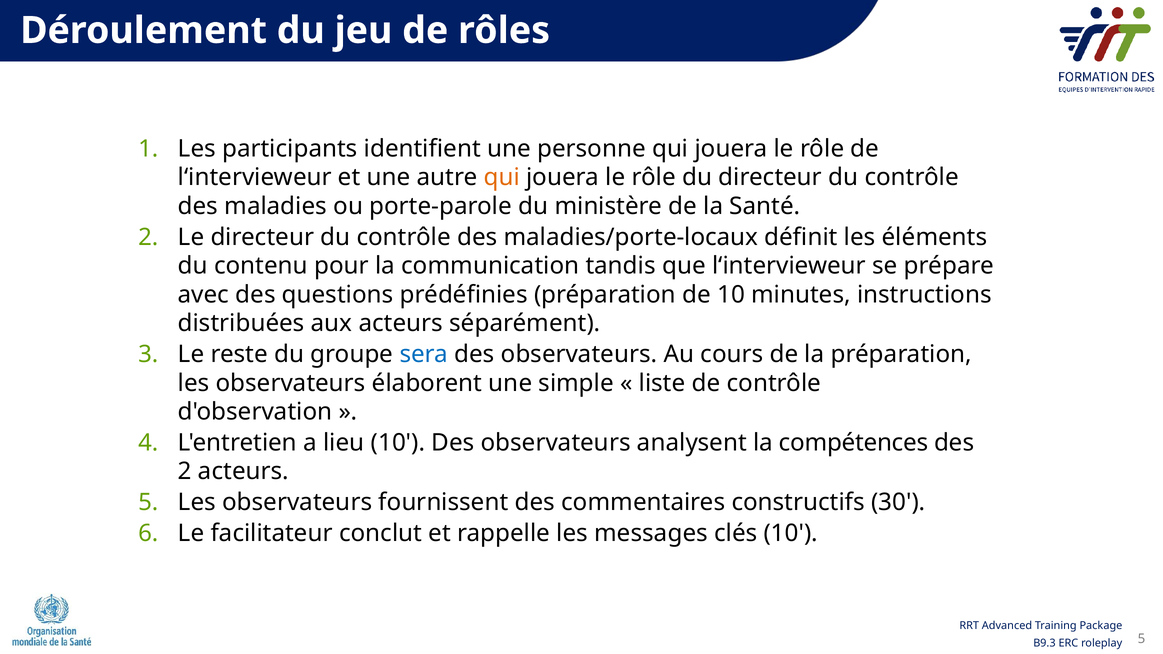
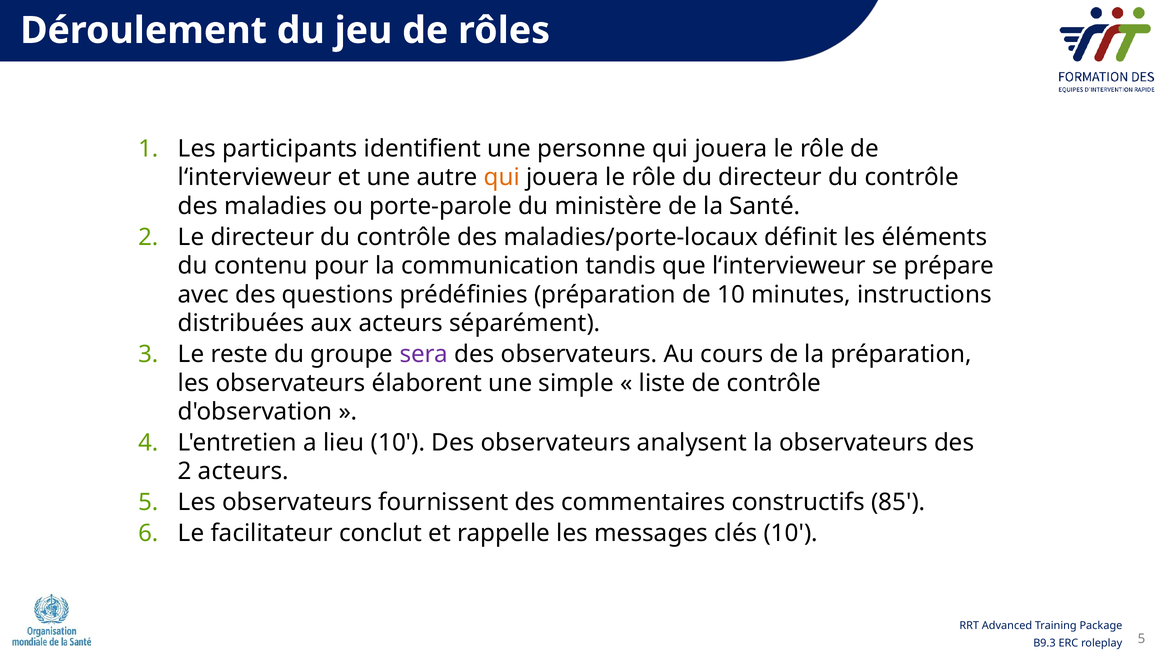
sera colour: blue -> purple
la compétences: compétences -> observateurs
30: 30 -> 85
